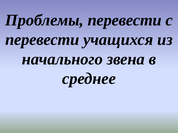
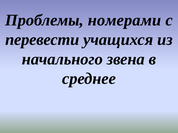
Проблемы перевести: перевести -> номерами
